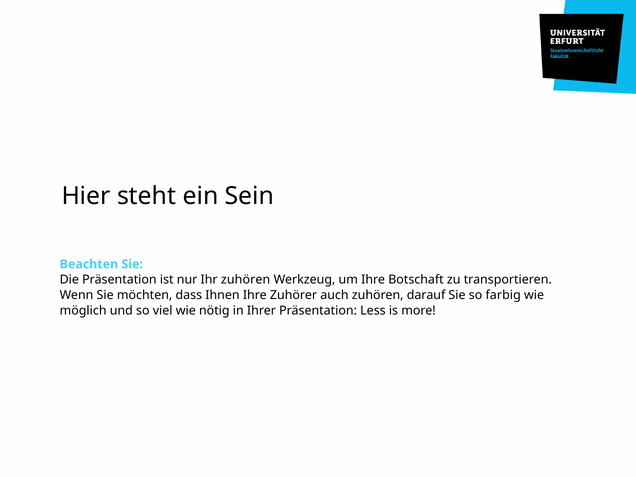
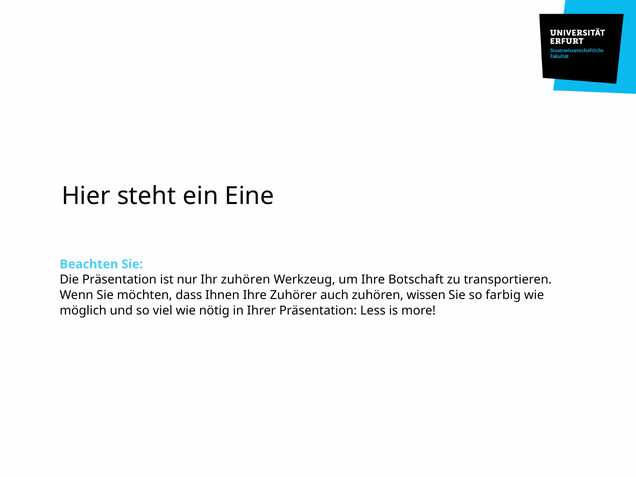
Sein: Sein -> Eine
darauf: darauf -> wissen
